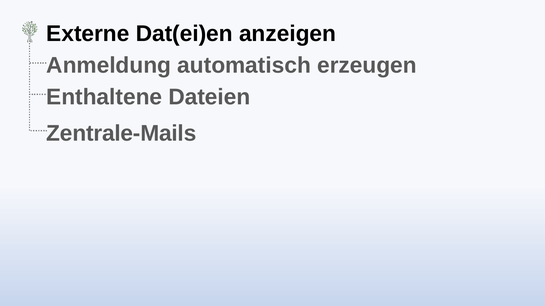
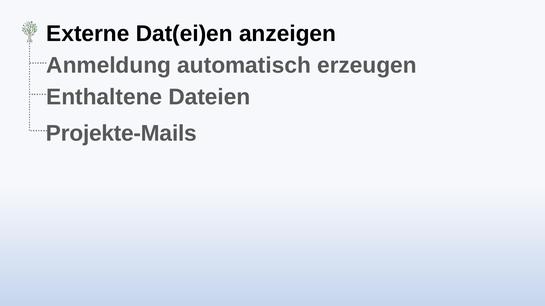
Zentrale-Mails: Zentrale-Mails -> Projekte-Mails
